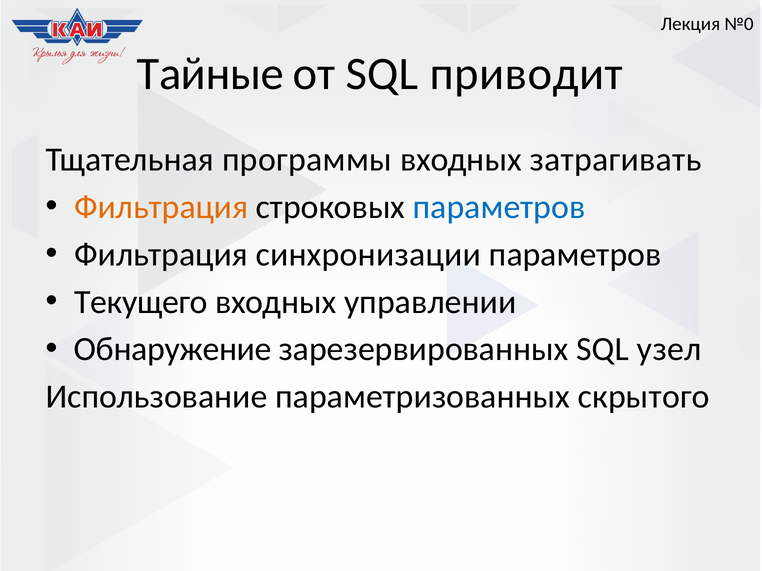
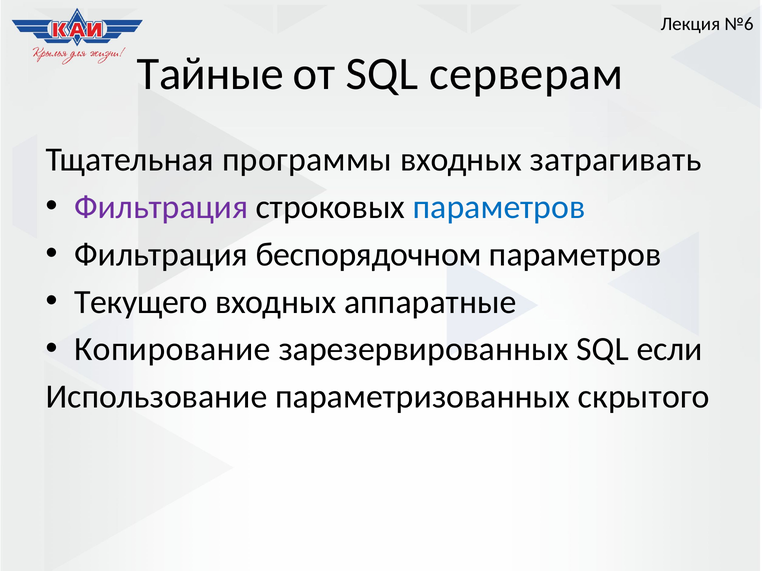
№0: №0 -> №6
приводит: приводит -> серверам
Фильтрация at (161, 207) colour: orange -> purple
синхронизации: синхронизации -> беспорядочном
управлении: управлении -> аппаратные
Обнаружение: Обнаружение -> Копирование
узел: узел -> если
